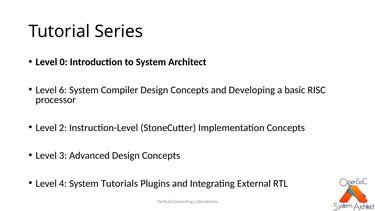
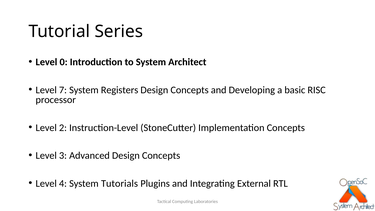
6: 6 -> 7
Compiler: Compiler -> Registers
